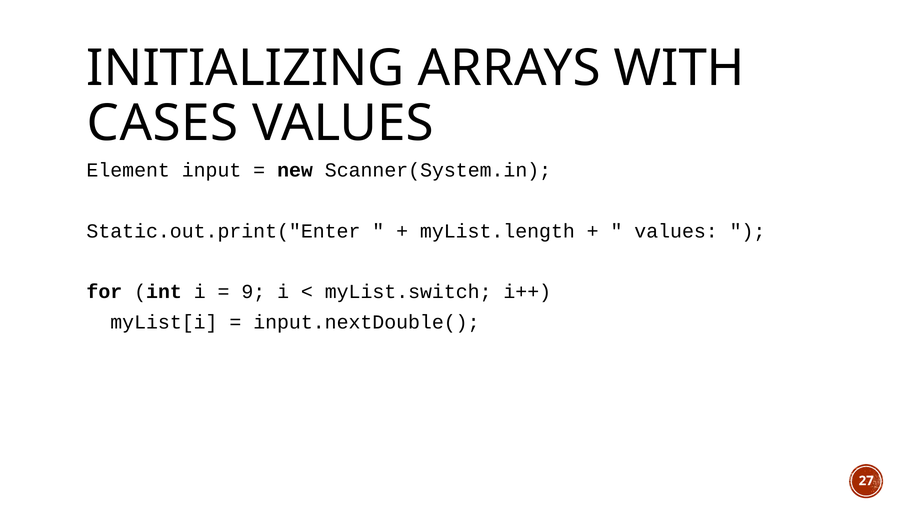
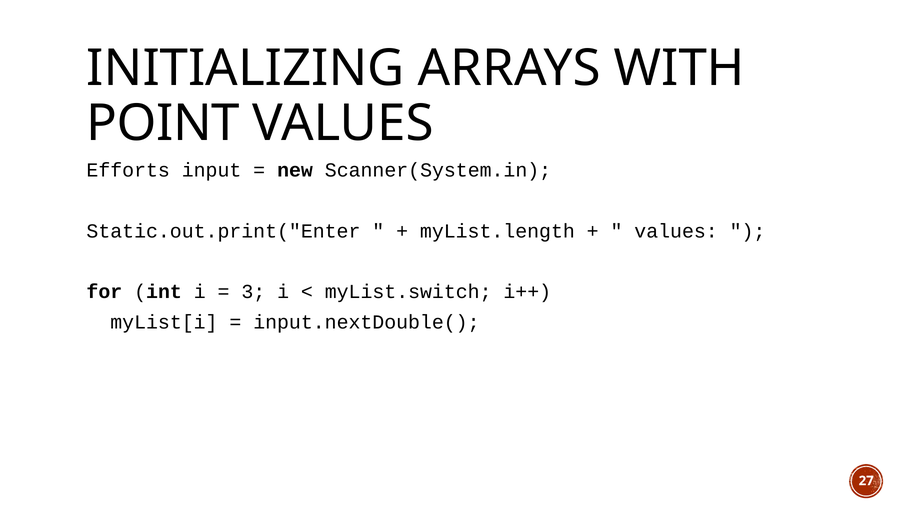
CASES: CASES -> POINT
Element: Element -> Efforts
9: 9 -> 3
